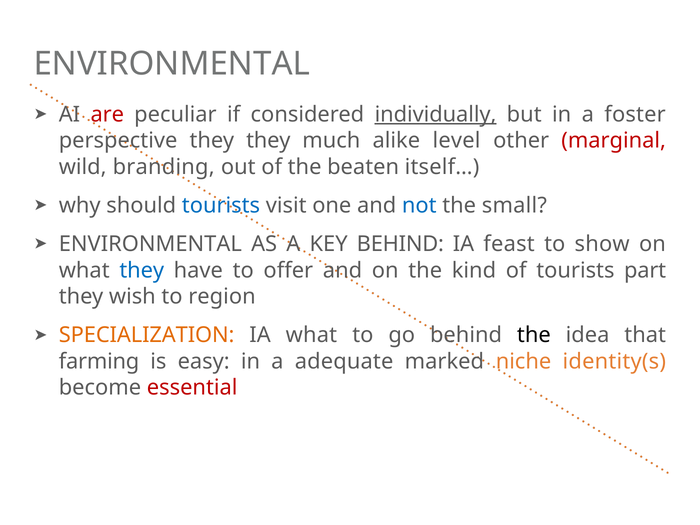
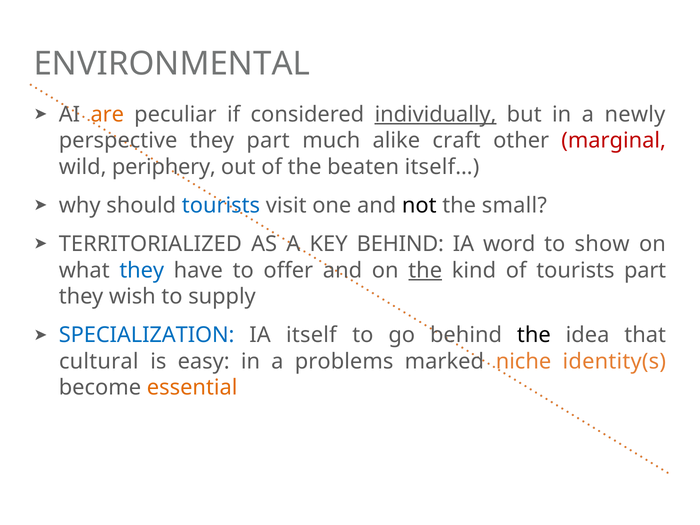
are colour: red -> orange
foster: foster -> newly
they they: they -> part
level: level -> craft
branding: branding -> periphery
not colour: blue -> black
ENVIRONMENTAL at (150, 244): ENVIRONMENTAL -> TERRITORIALIZED
feast: feast -> word
the at (425, 270) underline: none -> present
region: region -> supply
SPECIALIZATION colour: orange -> blue
IA what: what -> itself
farming: farming -> cultural
adequate: adequate -> problems
essential colour: red -> orange
